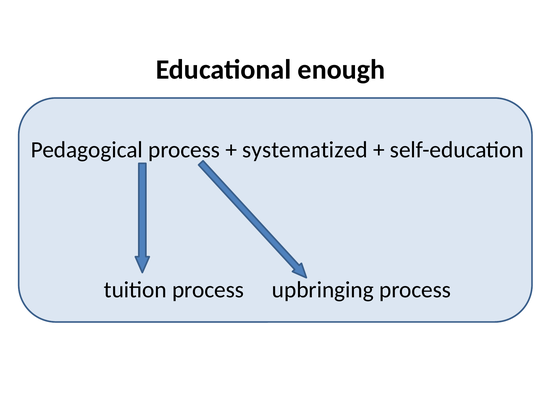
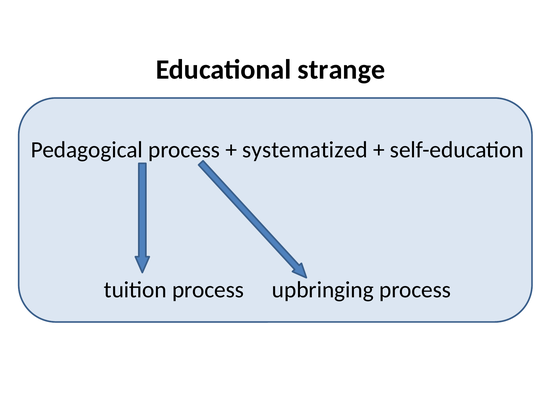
enough: enough -> strange
